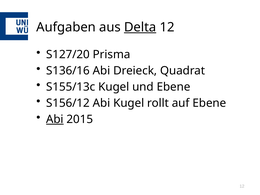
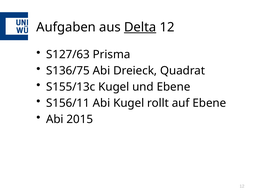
S127/20: S127/20 -> S127/63
S136/16: S136/16 -> S136/75
S156/12: S156/12 -> S156/11
Abi at (55, 119) underline: present -> none
